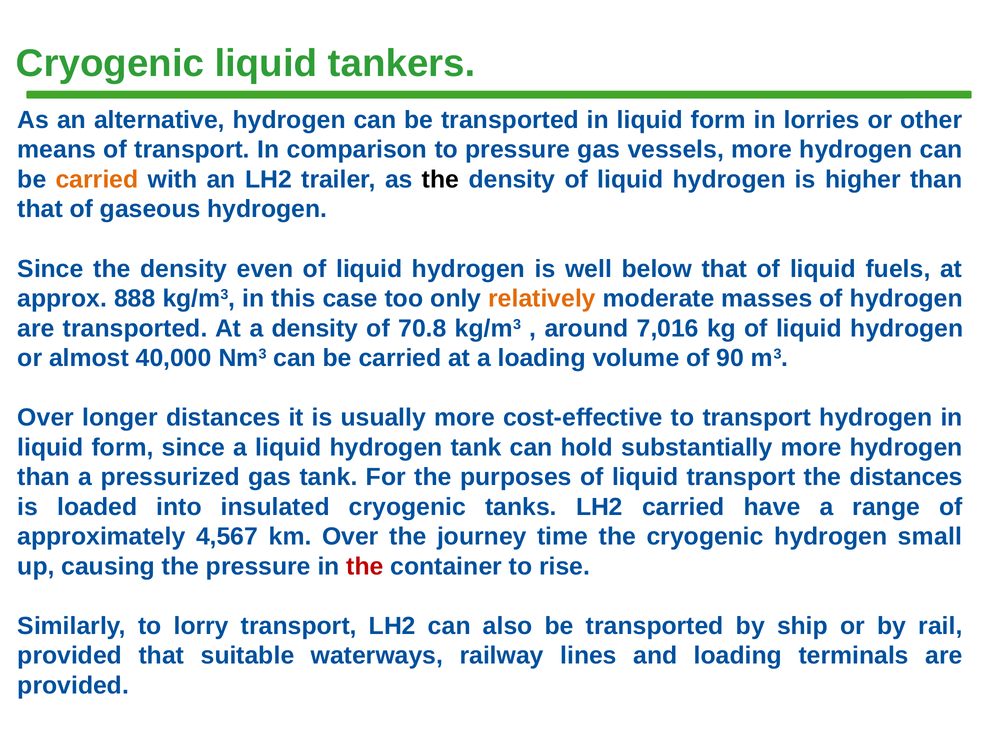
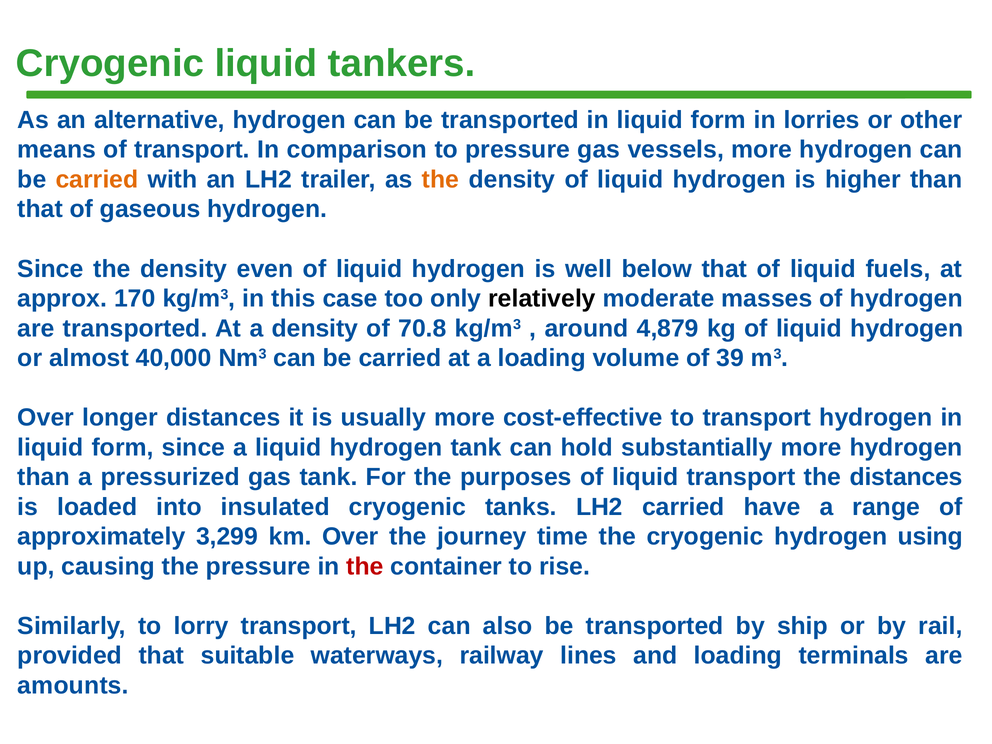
the at (441, 180) colour: black -> orange
888: 888 -> 170
relatively colour: orange -> black
7,016: 7,016 -> 4,879
90: 90 -> 39
4,567: 4,567 -> 3,299
small: small -> using
provided at (73, 685): provided -> amounts
